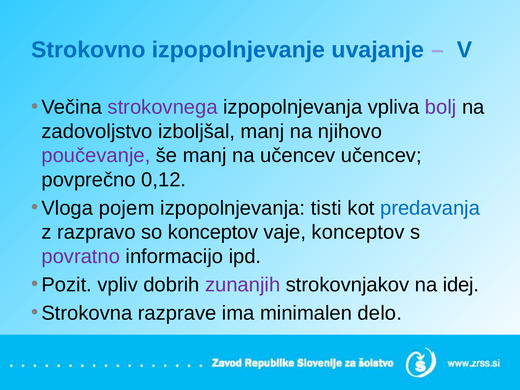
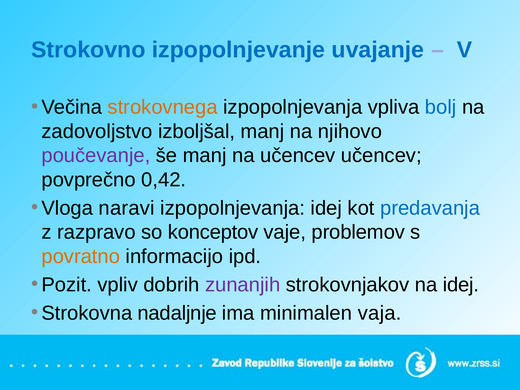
strokovnega colour: purple -> orange
bolj colour: purple -> blue
0,12: 0,12 -> 0,42
pojem: pojem -> naravi
izpopolnjevanja tisti: tisti -> idej
vaje konceptov: konceptov -> problemov
povratno colour: purple -> orange
razprave: razprave -> nadaljnje
delo: delo -> vaja
